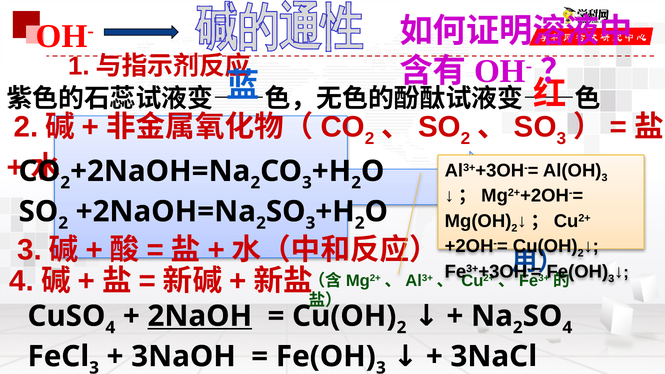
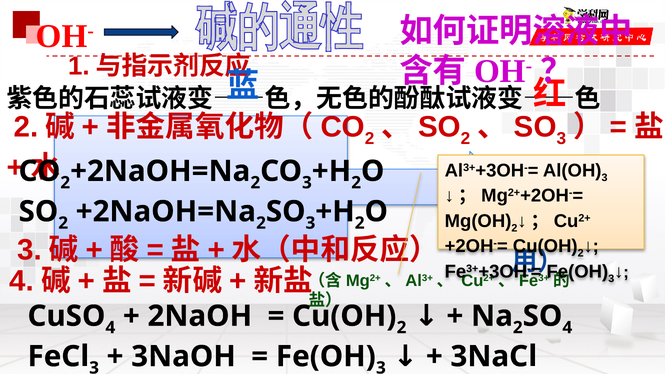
2NaOH underline: present -> none
